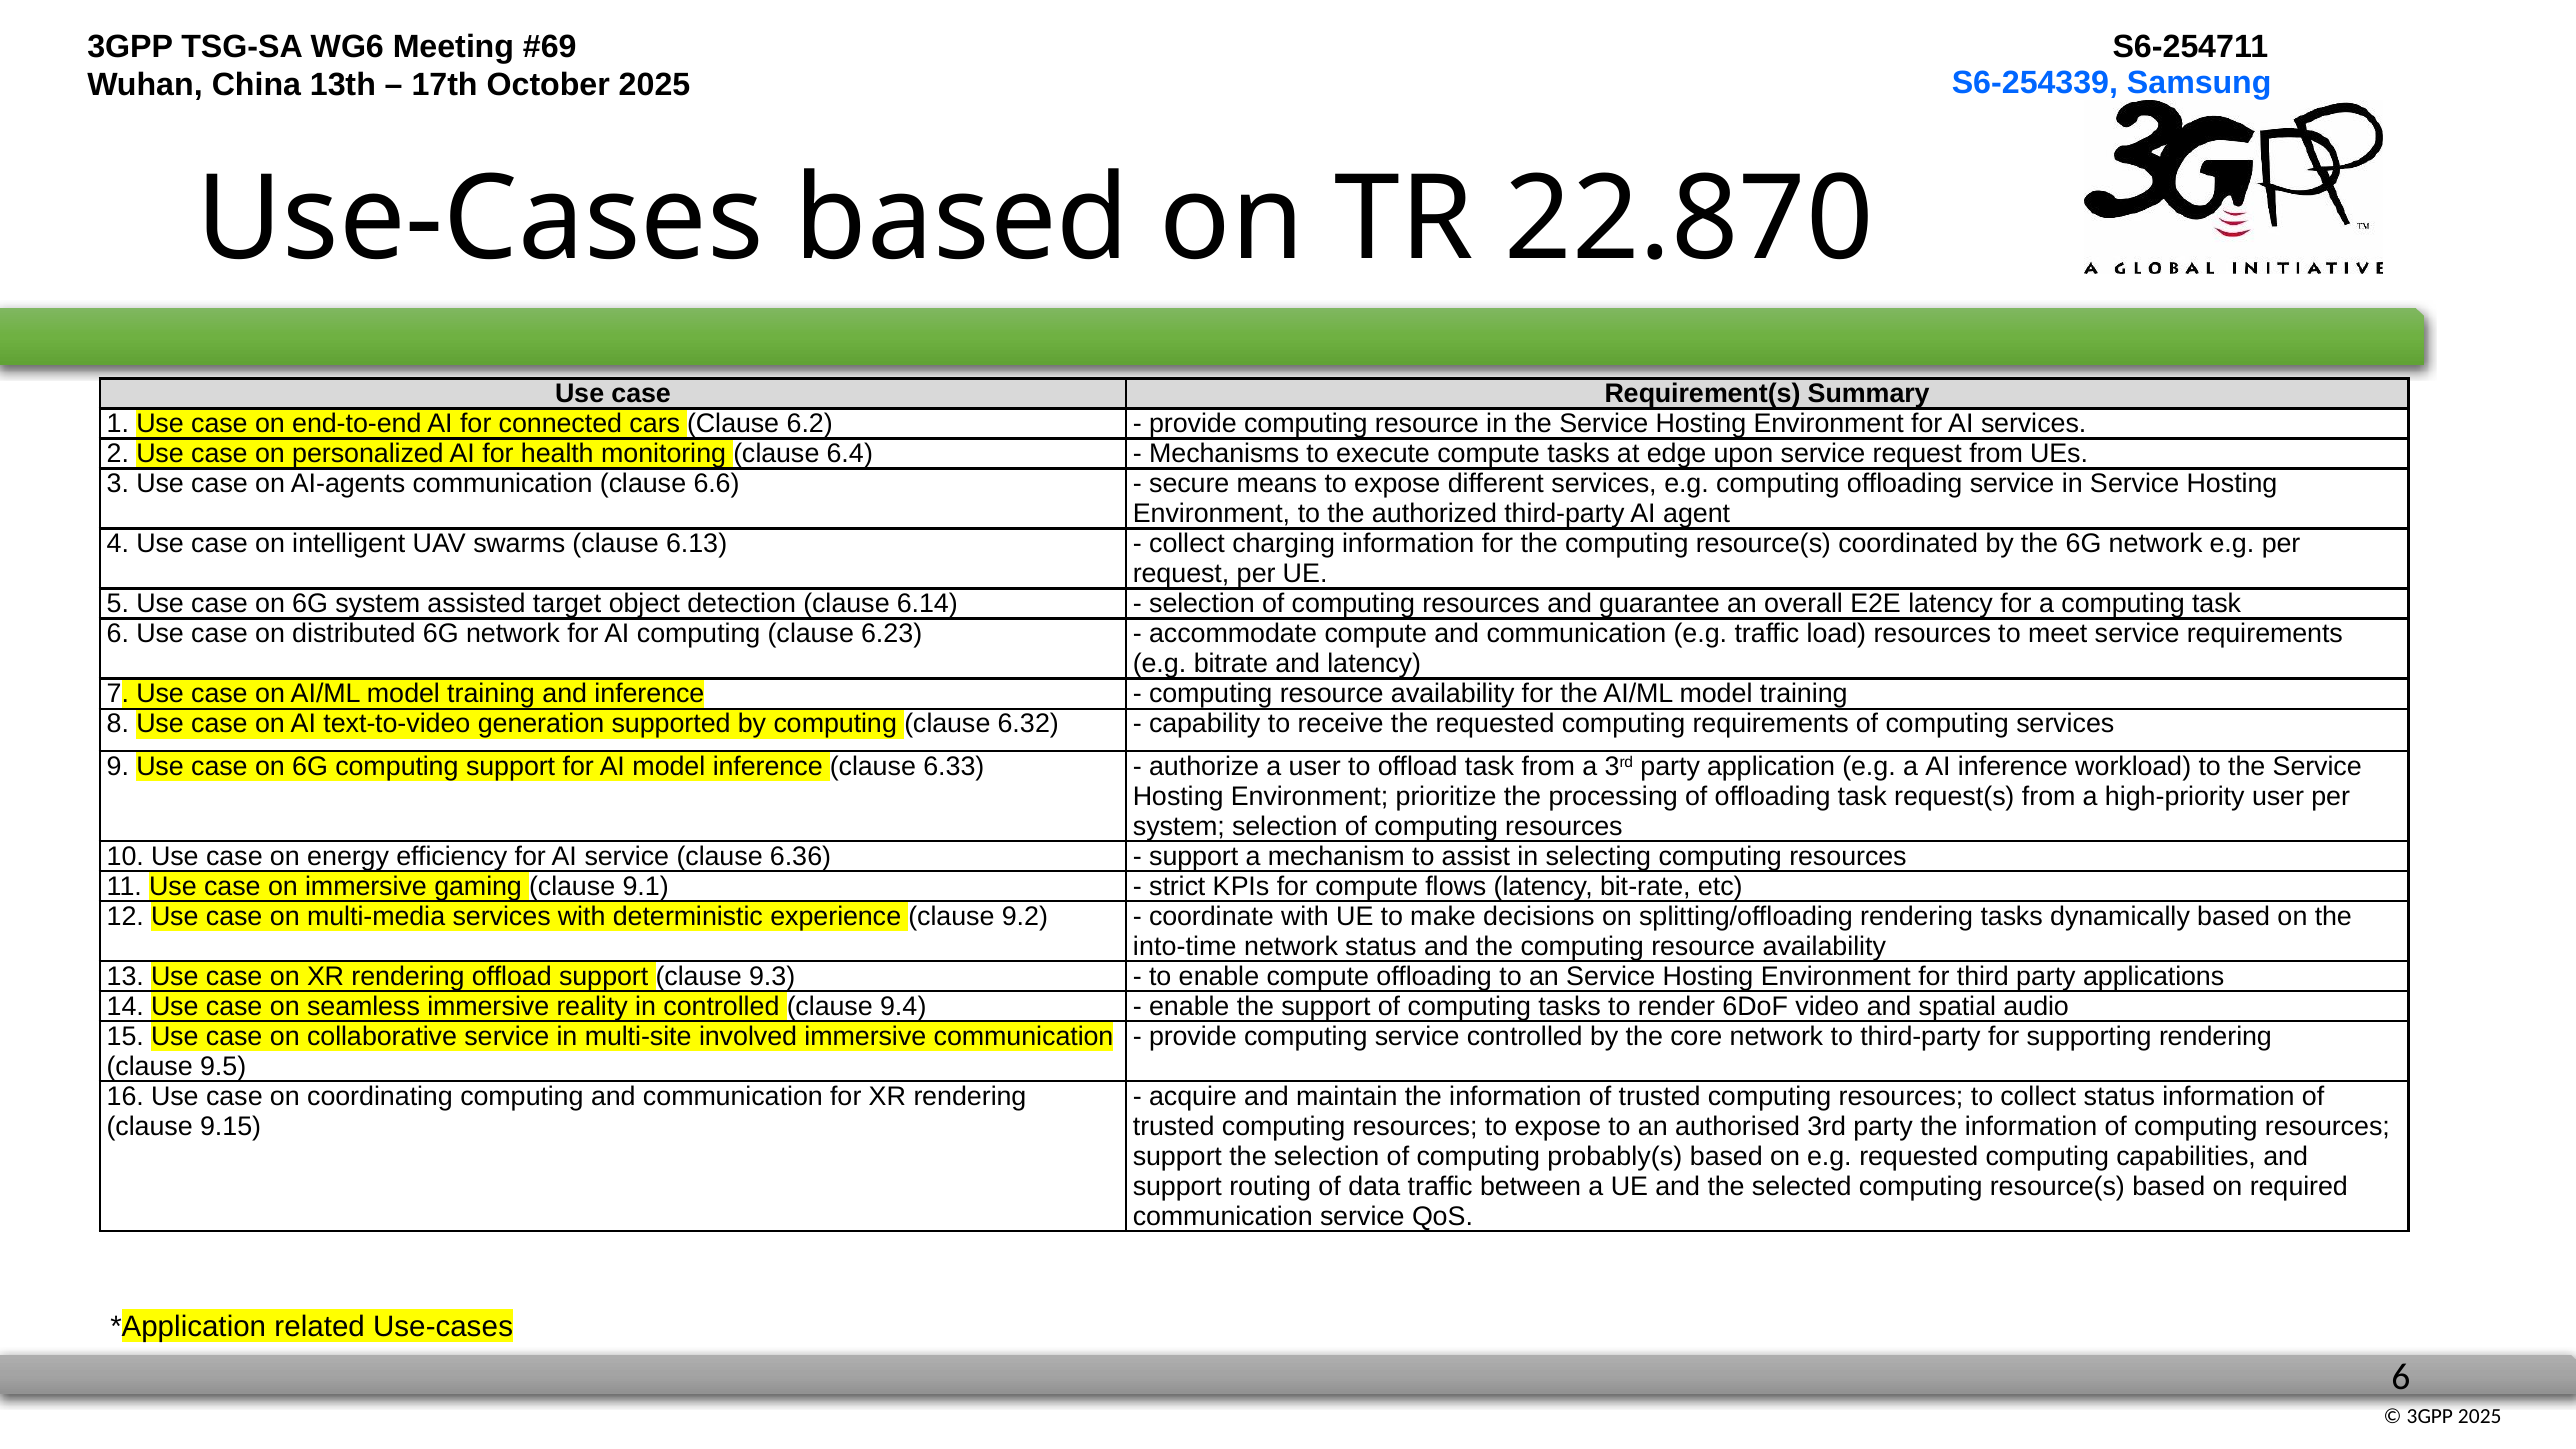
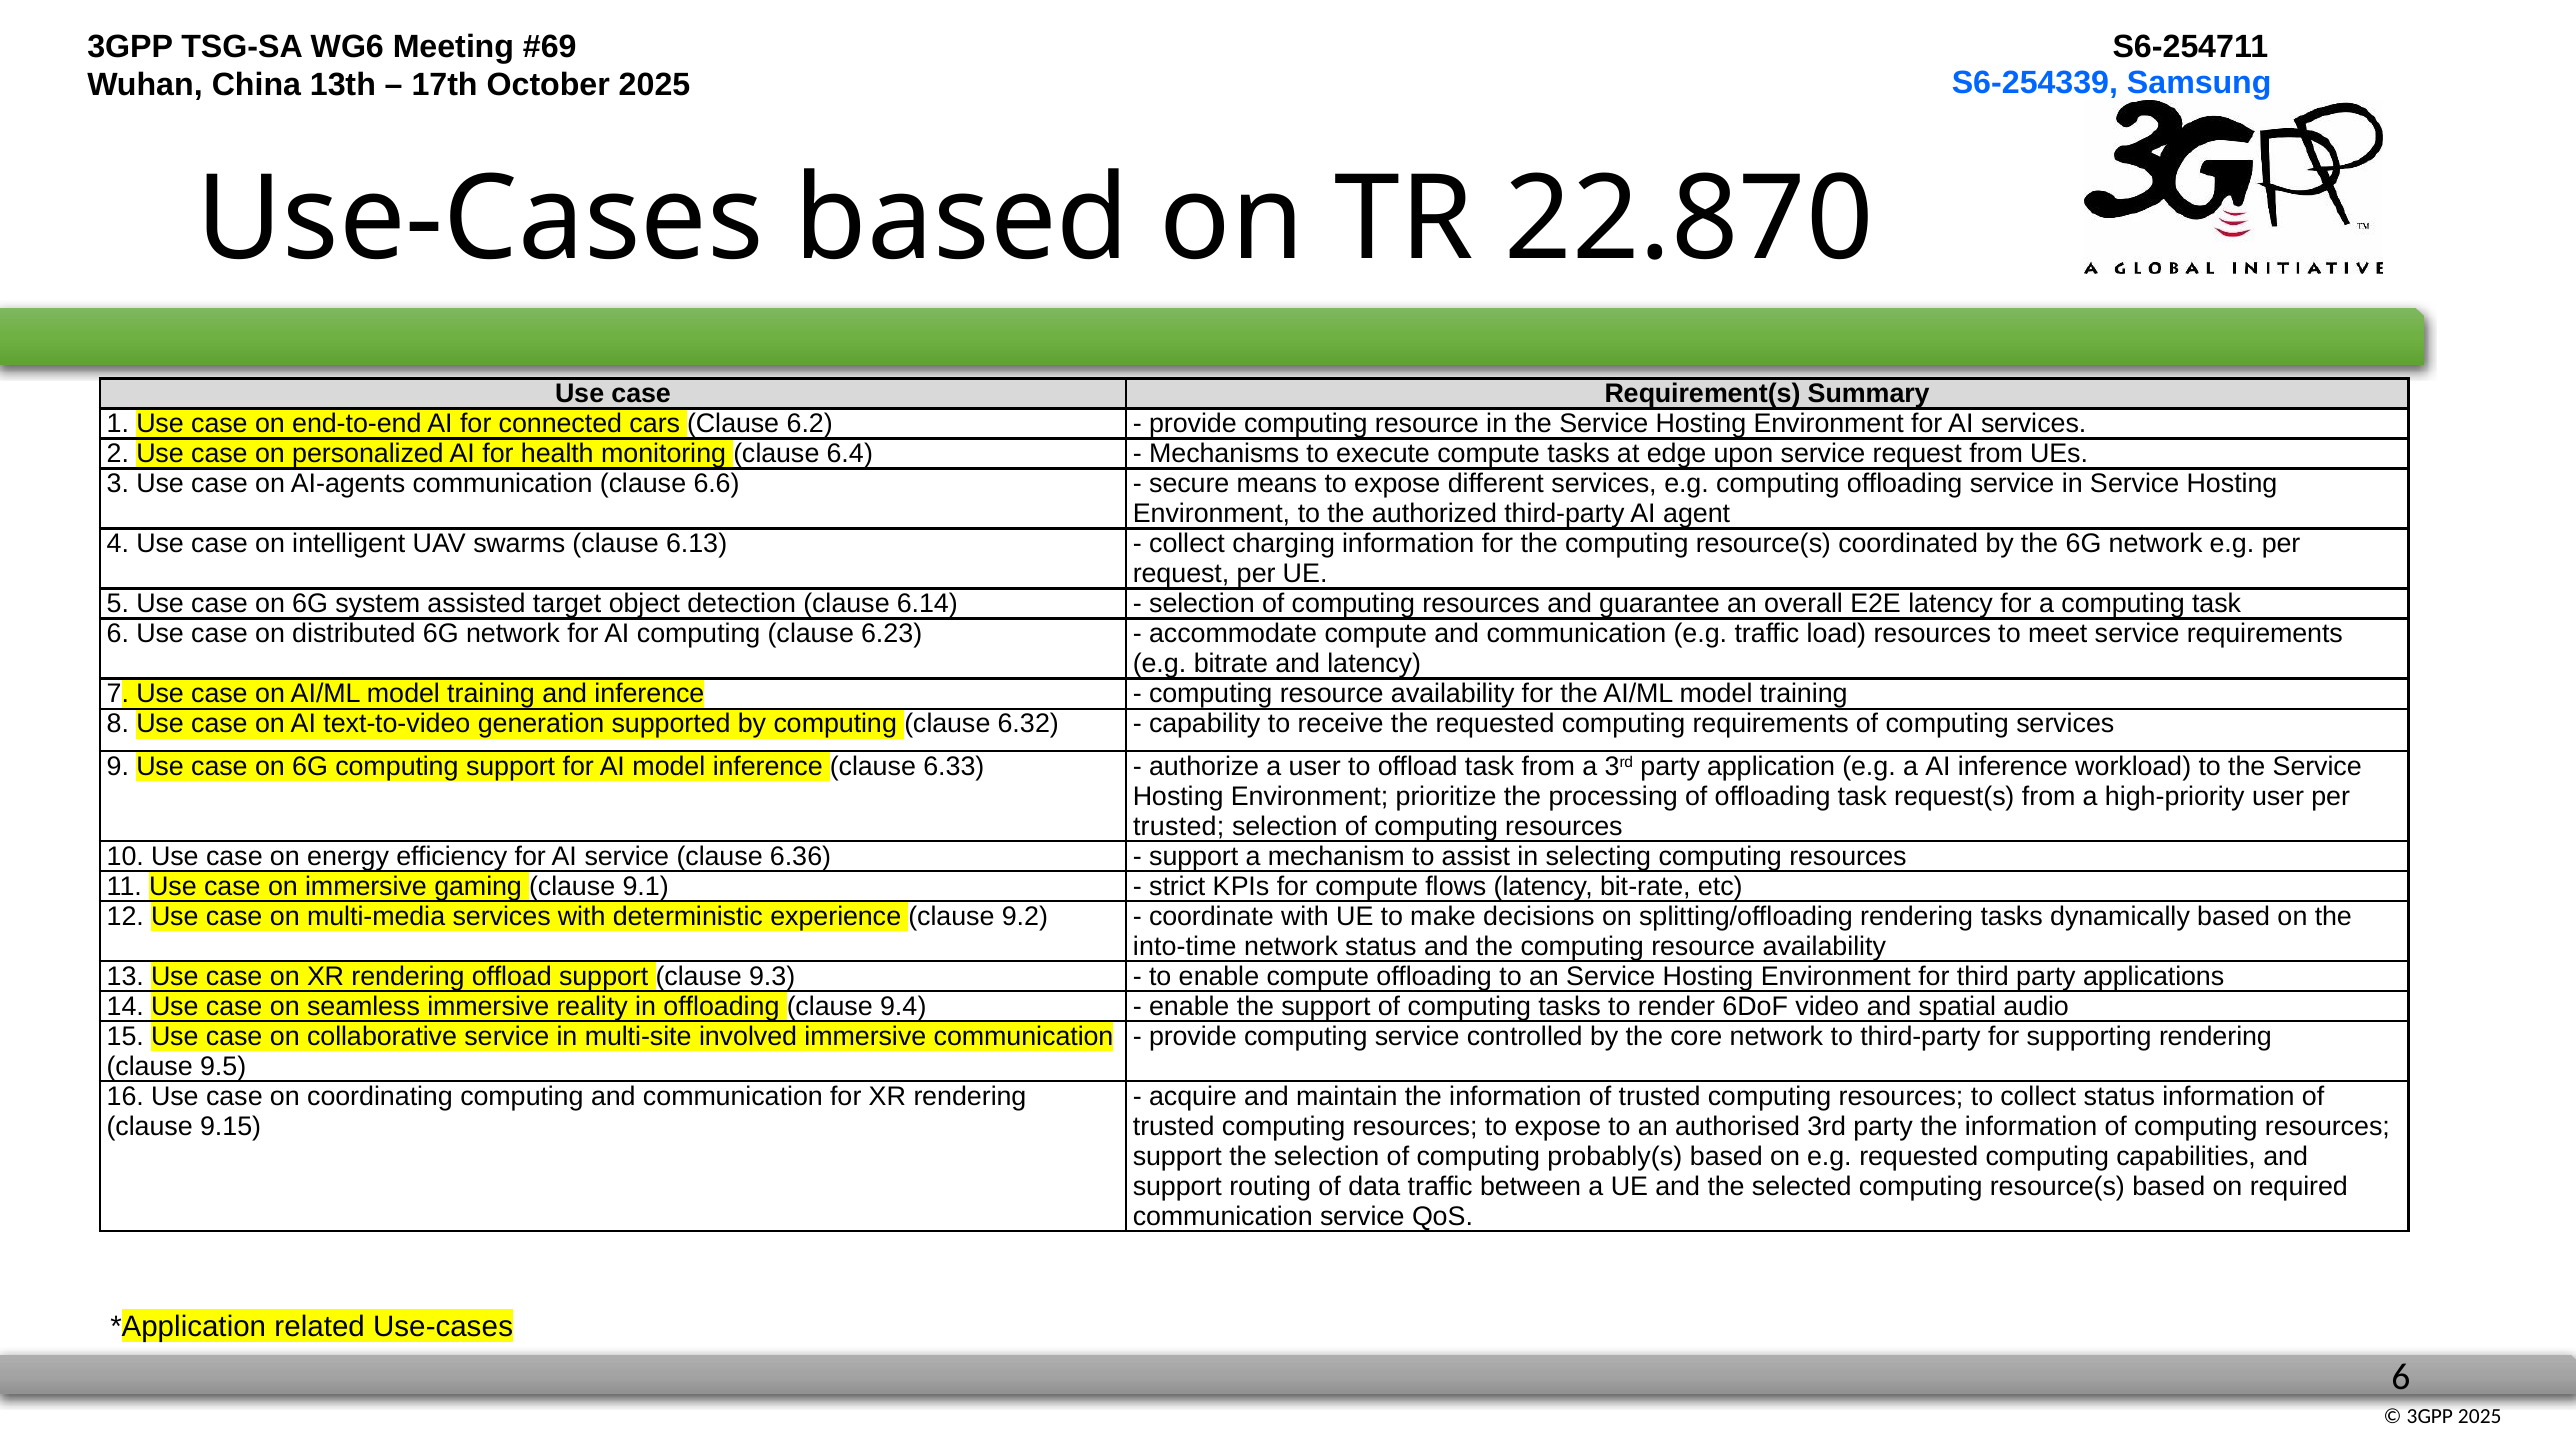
system at (1179, 826): system -> trusted
in controlled: controlled -> offloading
